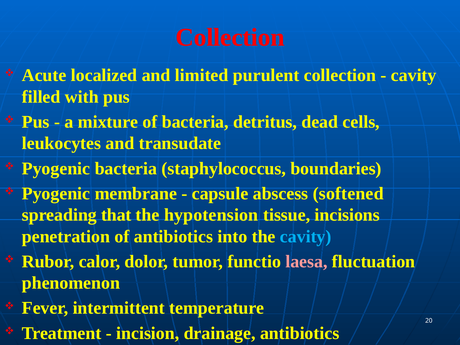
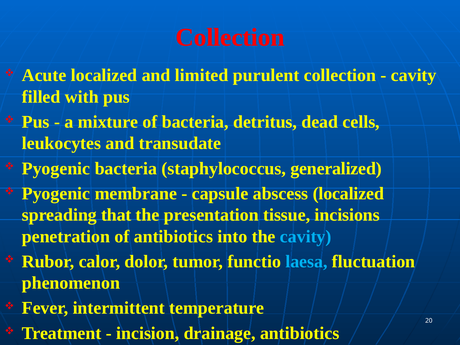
boundaries: boundaries -> generalized
abscess softened: softened -> localized
hypotension: hypotension -> presentation
laesa colour: pink -> light blue
